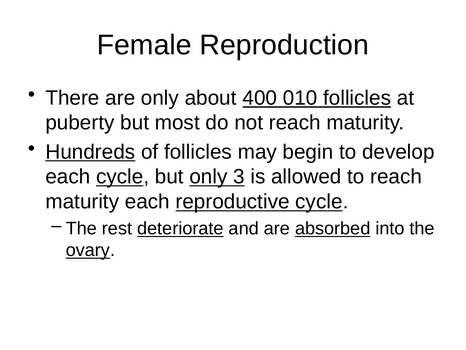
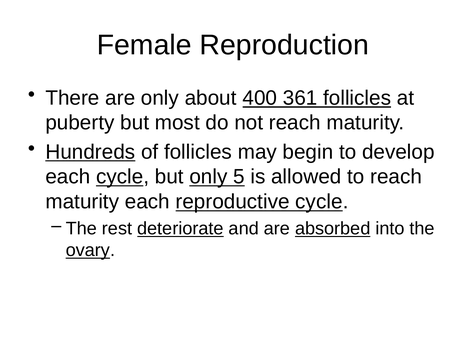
010: 010 -> 361
3: 3 -> 5
